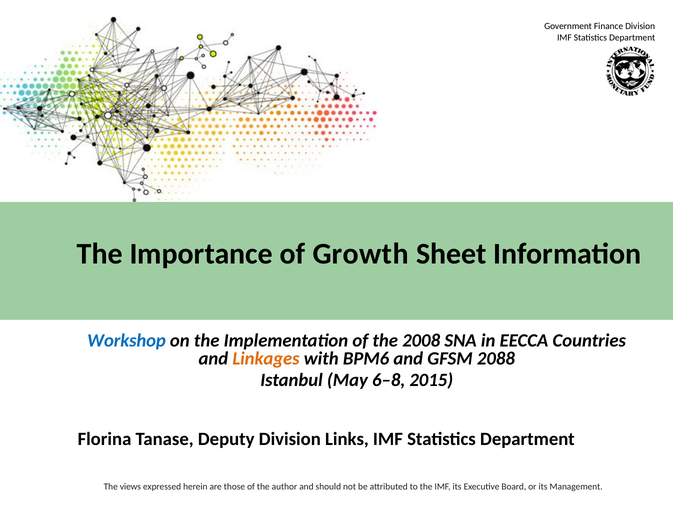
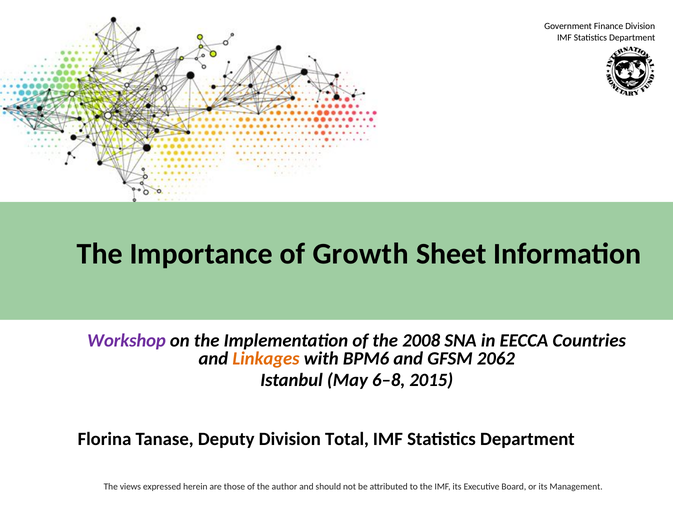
Workshop colour: blue -> purple
2088: 2088 -> 2062
Links: Links -> Total
